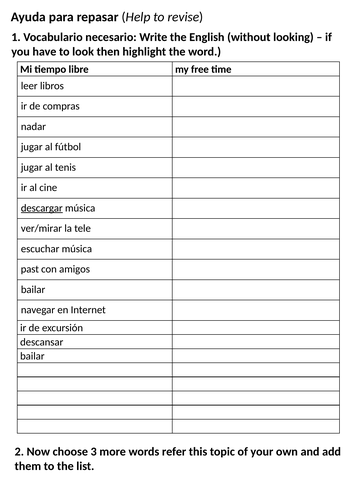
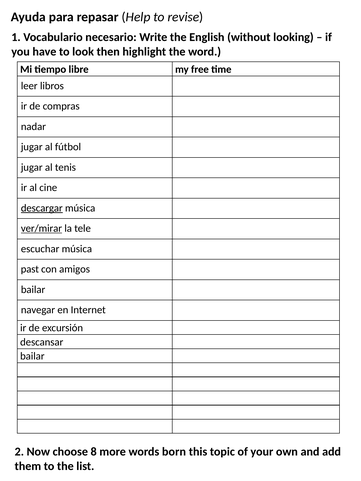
ver/mirar underline: none -> present
3: 3 -> 8
refer: refer -> born
